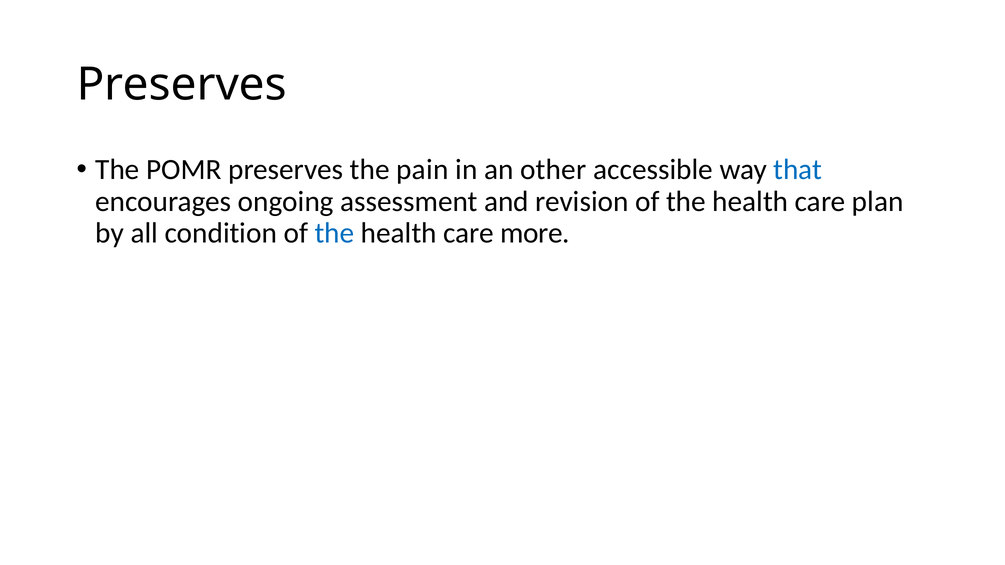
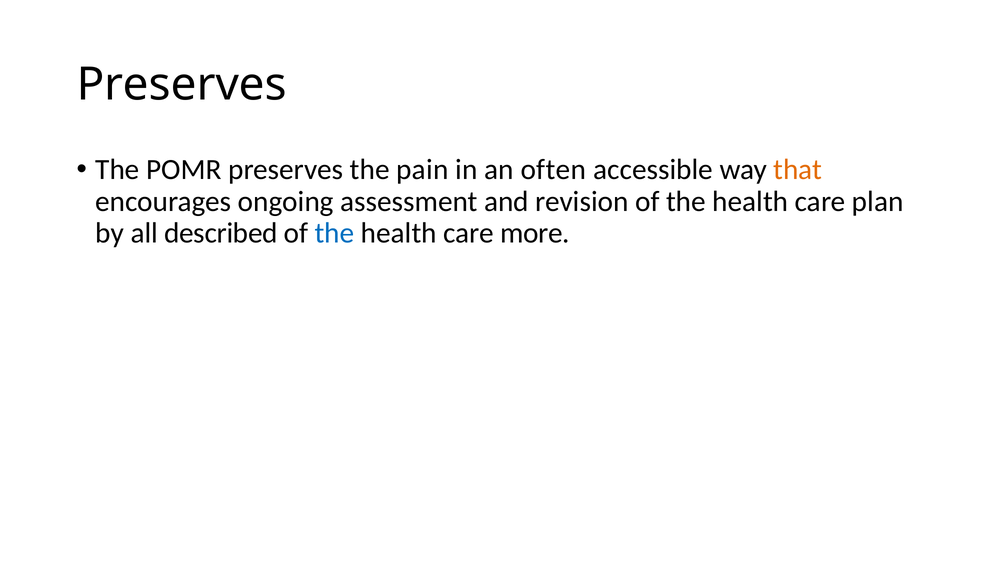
other: other -> often
that colour: blue -> orange
condition: condition -> described
